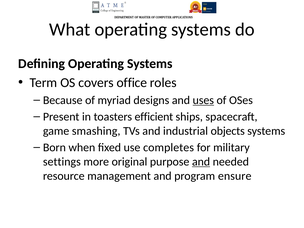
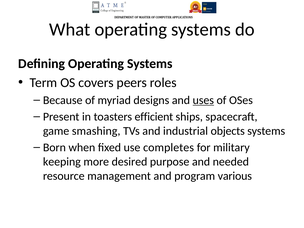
office: office -> peers
settings: settings -> keeping
original: original -> desired
and at (201, 162) underline: present -> none
ensure: ensure -> various
